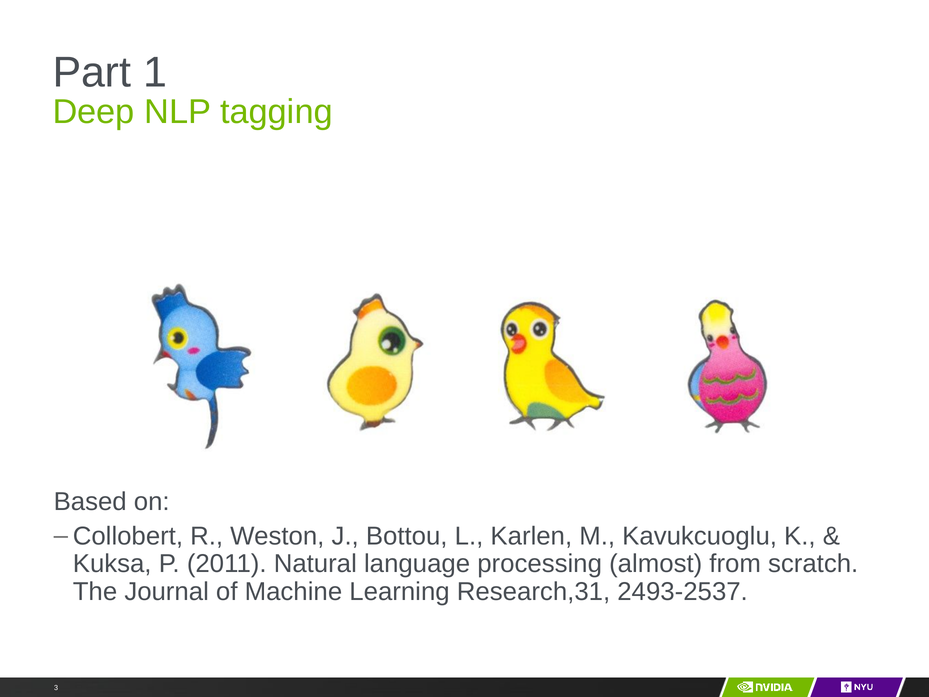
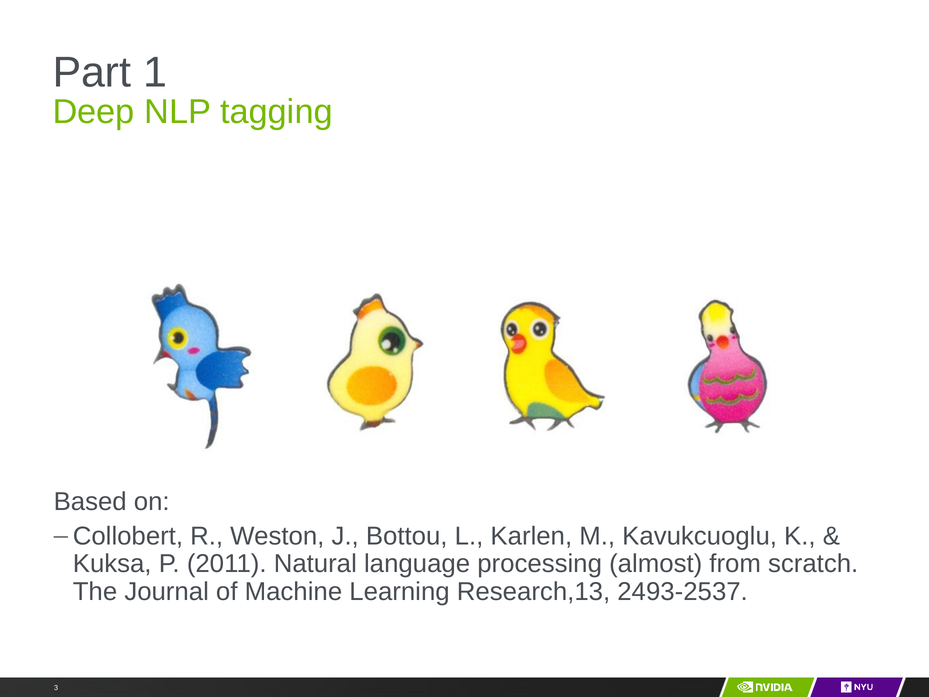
Research,31: Research,31 -> Research,13
